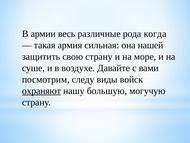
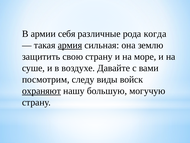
весь: весь -> себя
армия underline: none -> present
нашей: нашей -> землю
